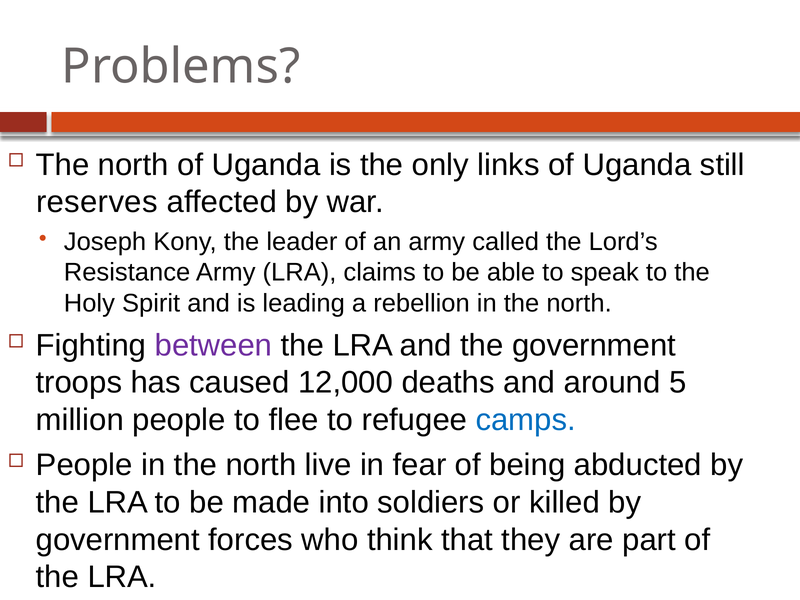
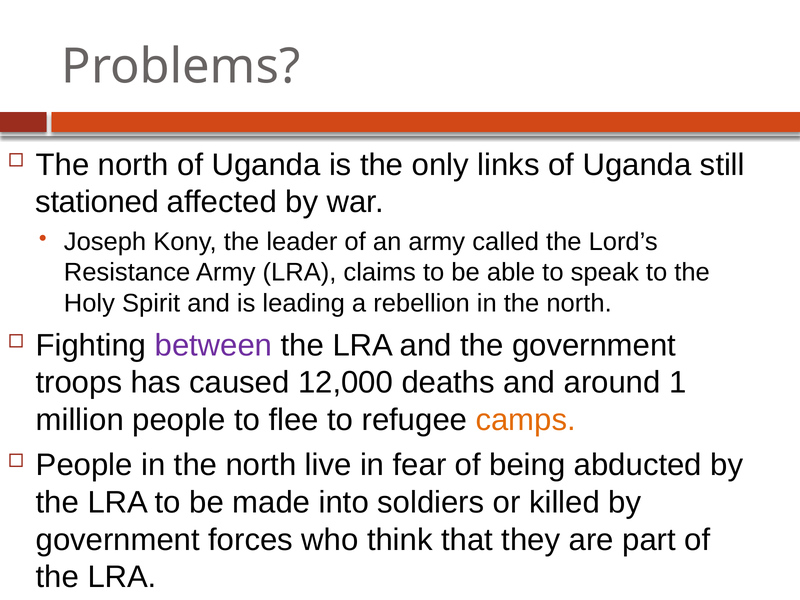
reserves: reserves -> stationed
5: 5 -> 1
camps colour: blue -> orange
